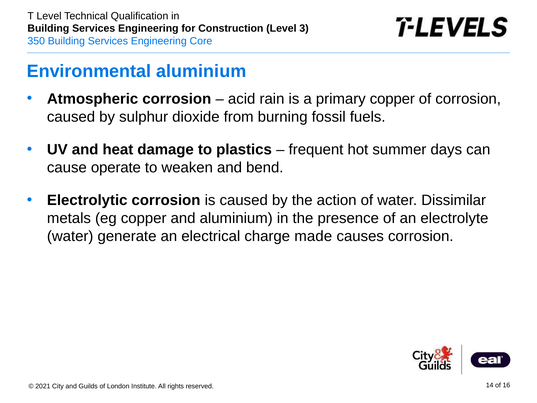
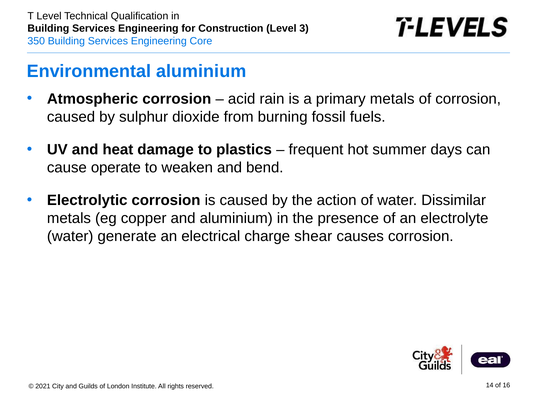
primary copper: copper -> metals
made: made -> shear
